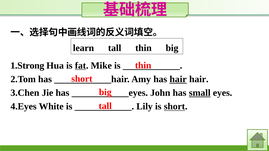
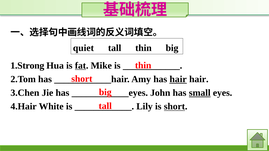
learn: learn -> quiet
4.Eyes: 4.Eyes -> 4.Hair
